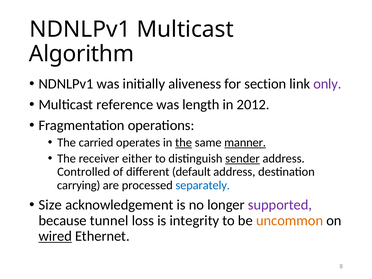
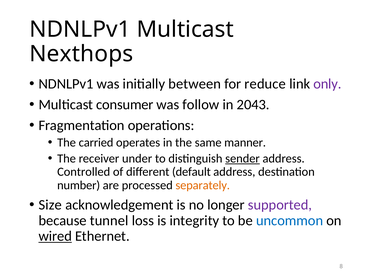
Algorithm: Algorithm -> Nexthops
aliveness: aliveness -> between
section: section -> reduce
reference: reference -> consumer
length: length -> follow
2012: 2012 -> 2043
the at (184, 143) underline: present -> none
manner underline: present -> none
either: either -> under
carrying: carrying -> number
separately colour: blue -> orange
uncommon colour: orange -> blue
